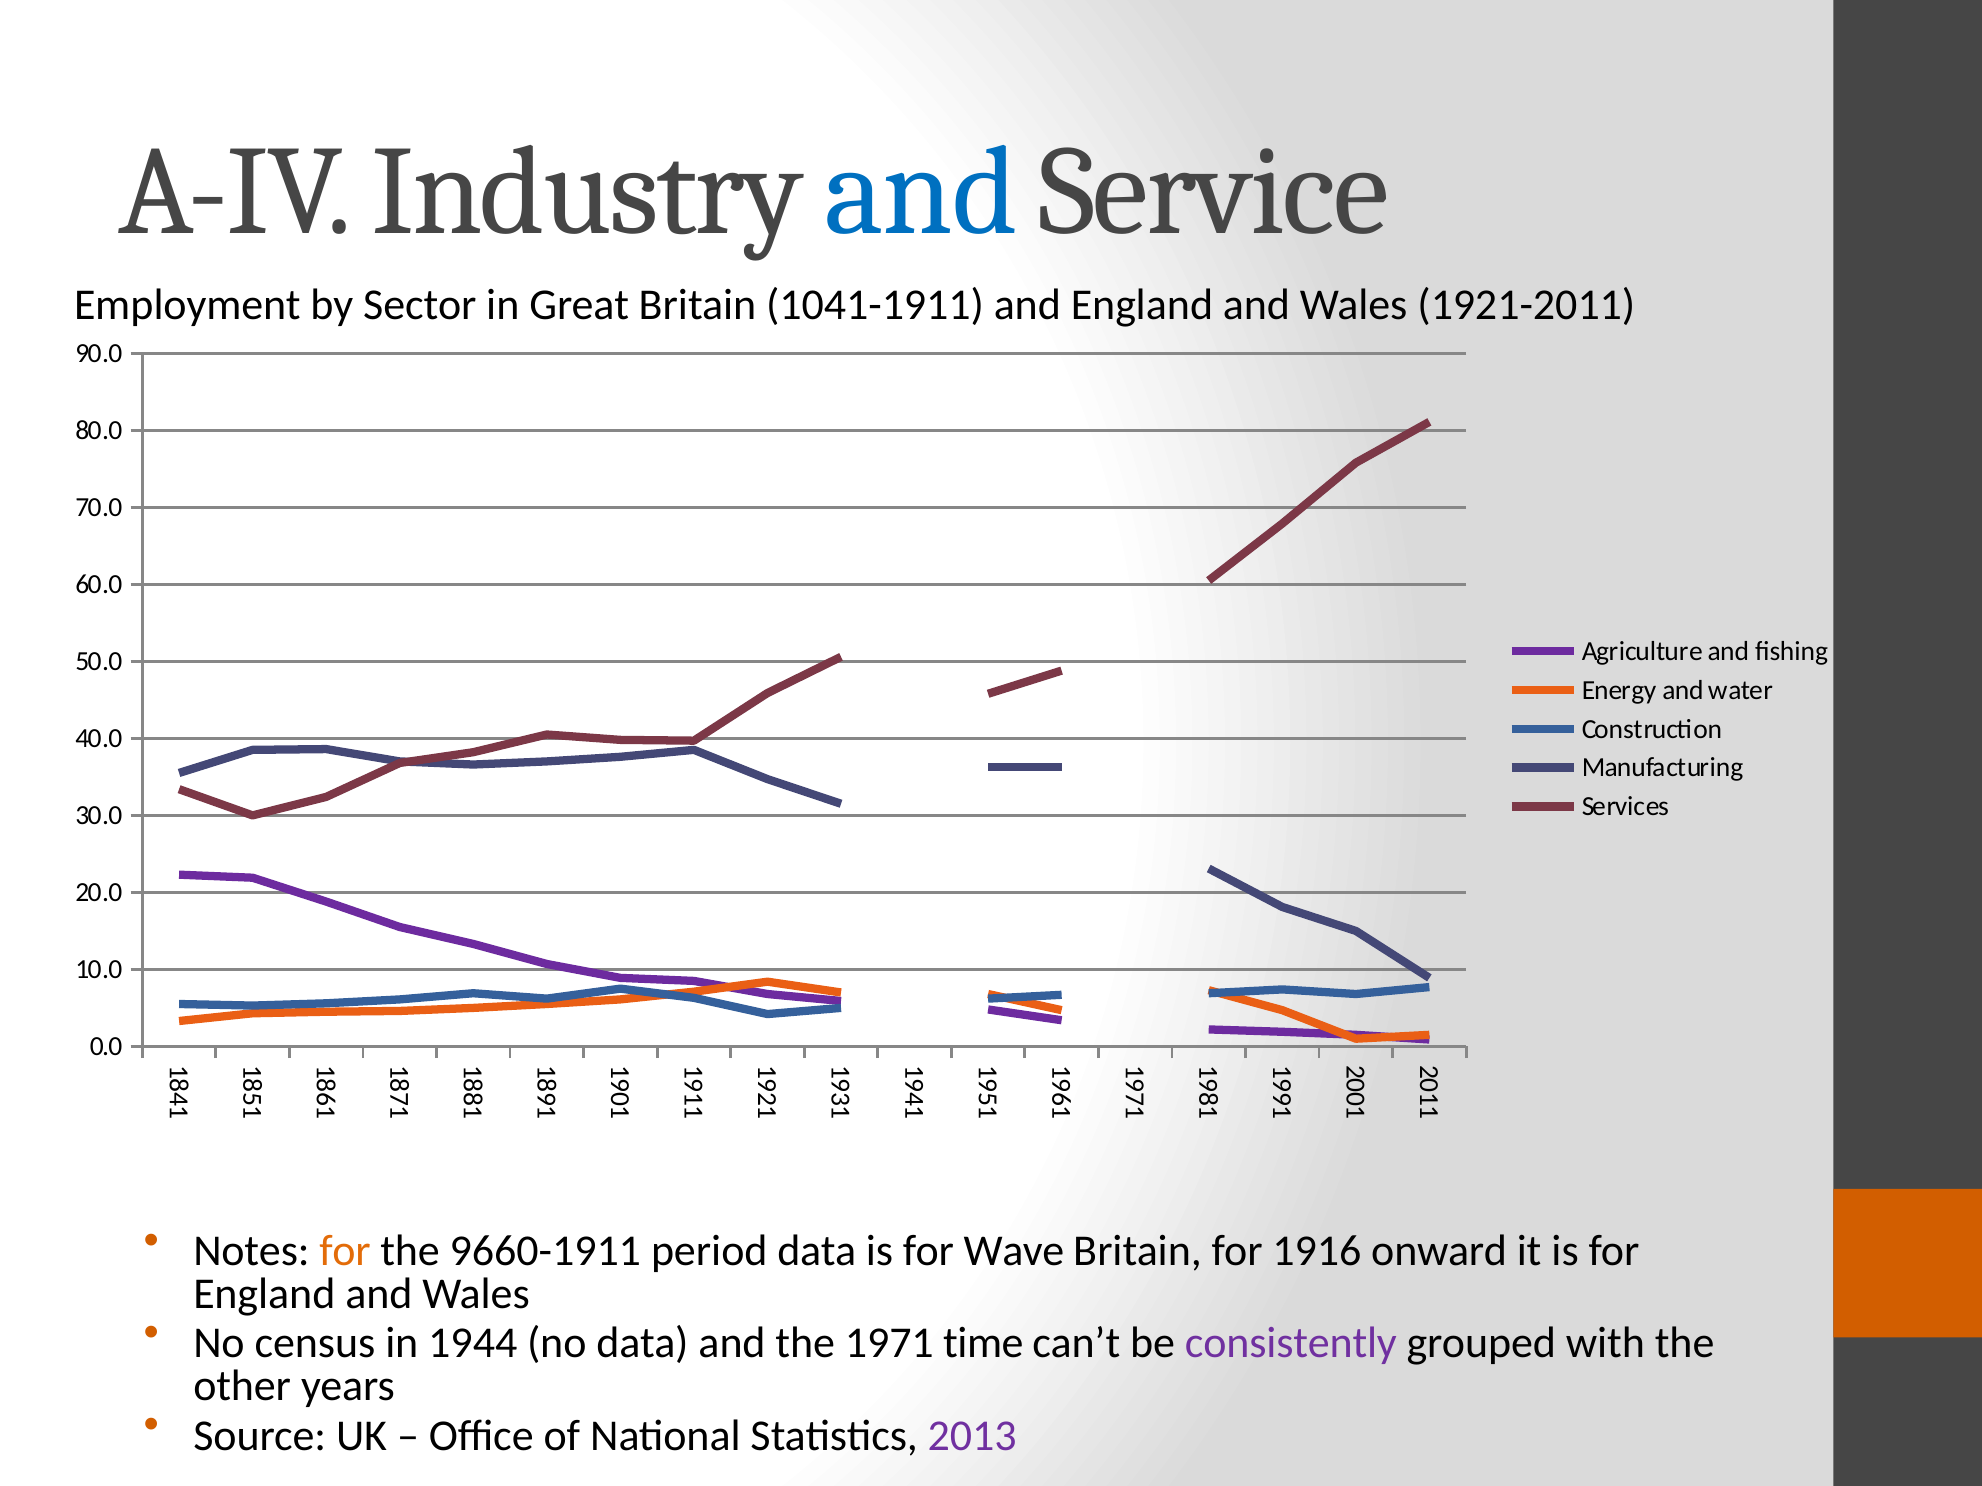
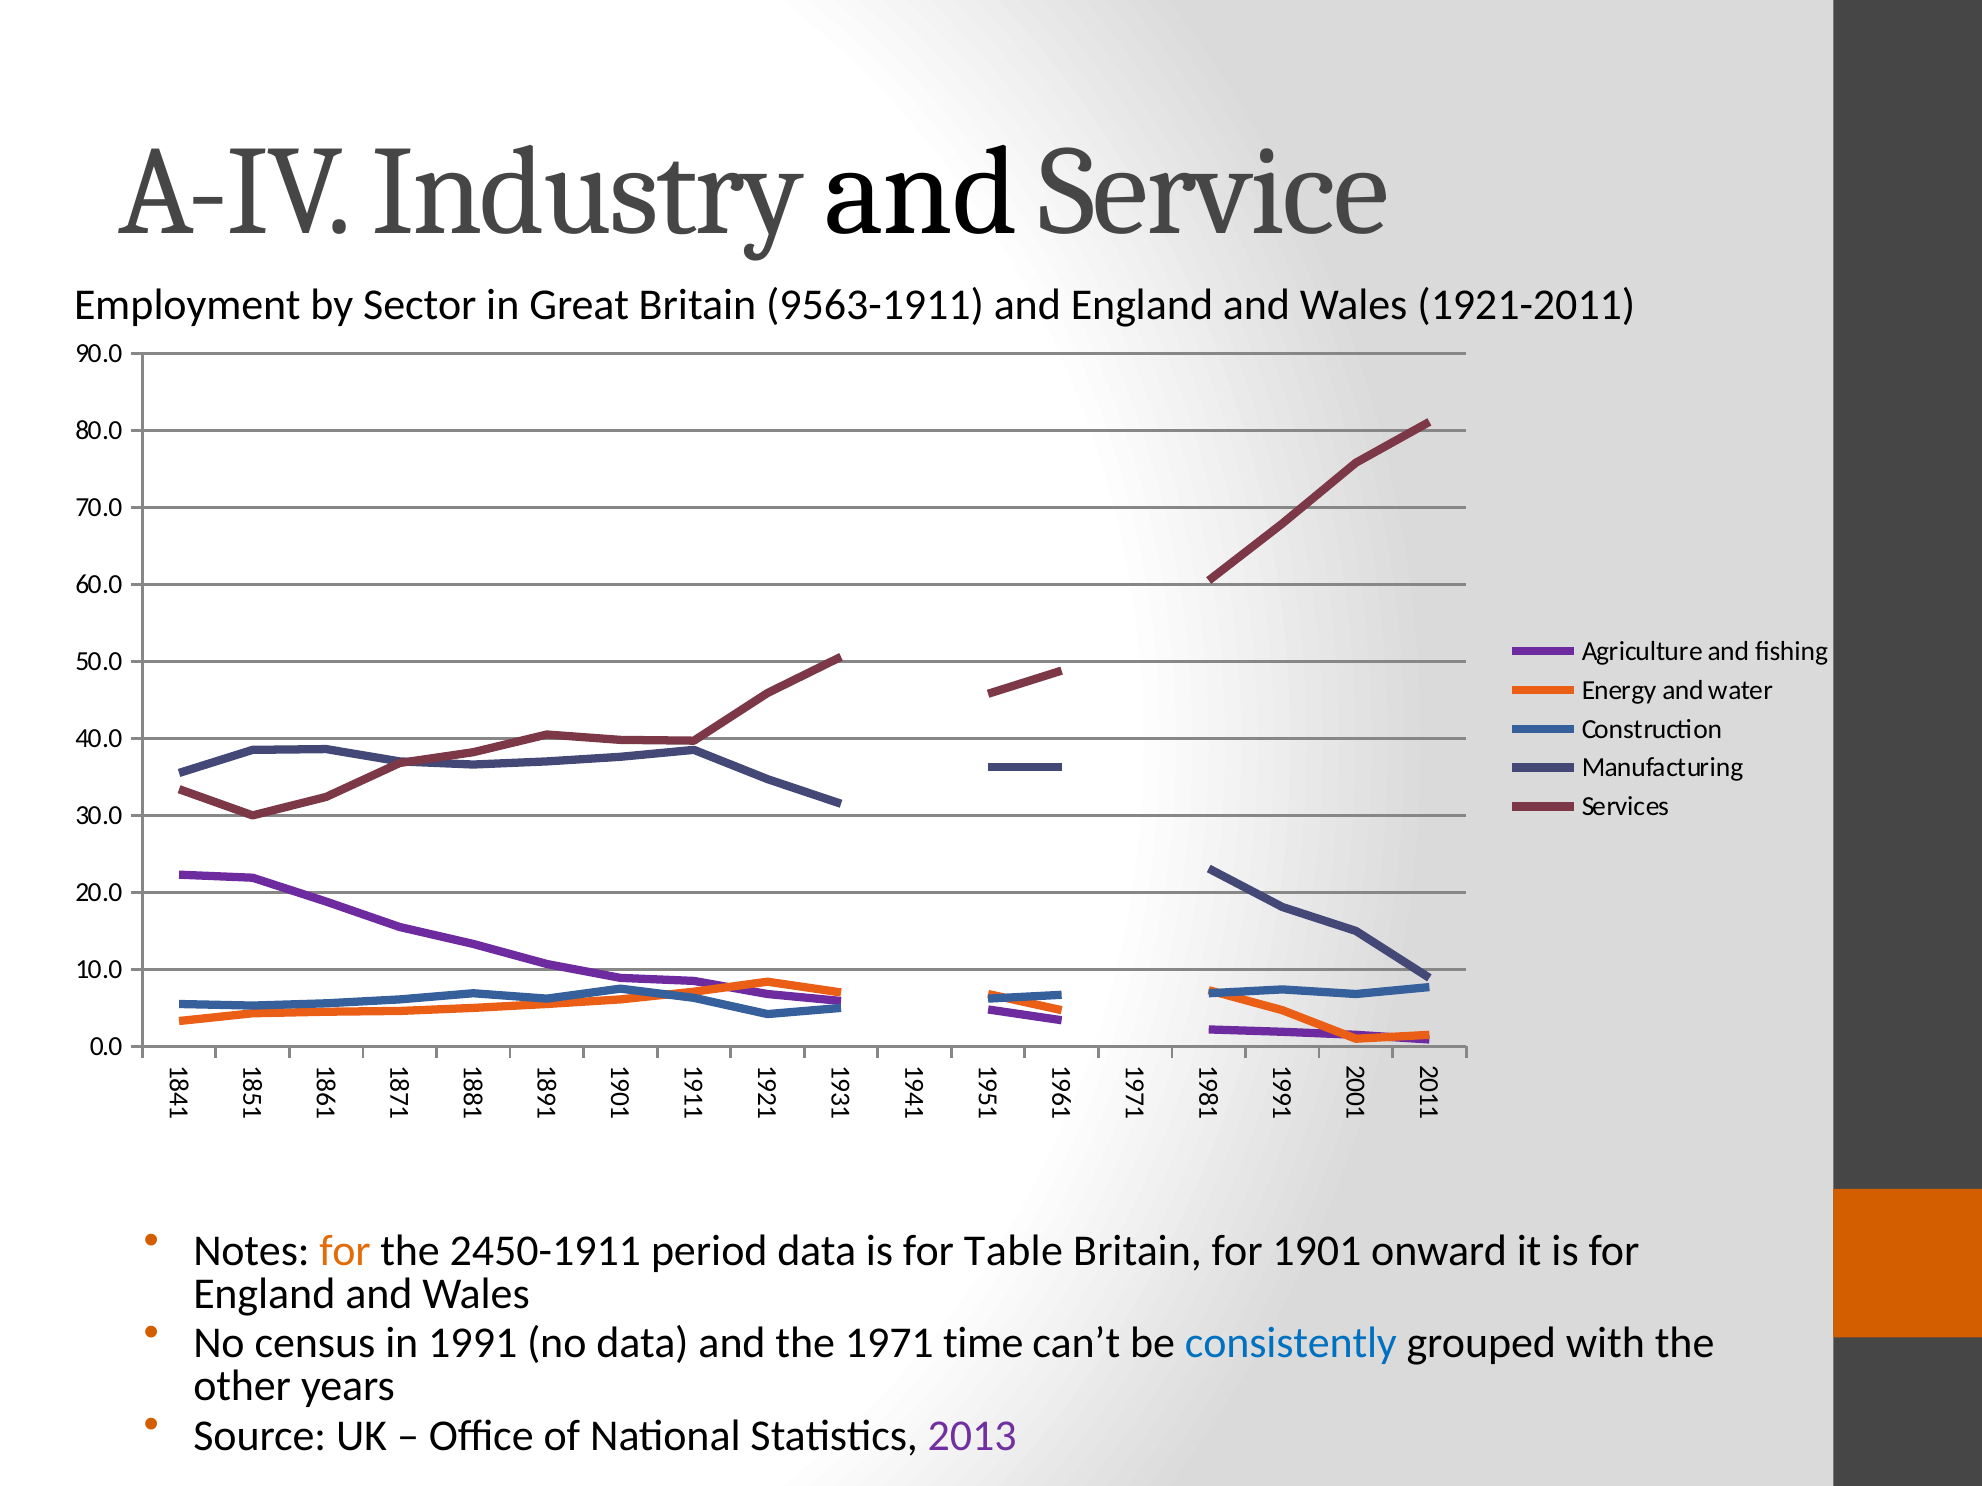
and at (921, 192) colour: blue -> black
1041-1911: 1041-1911 -> 9563-1911
9660-1911: 9660-1911 -> 2450-1911
Wave: Wave -> Table
1916: 1916 -> 1901
1944: 1944 -> 1991
consistently colour: purple -> blue
